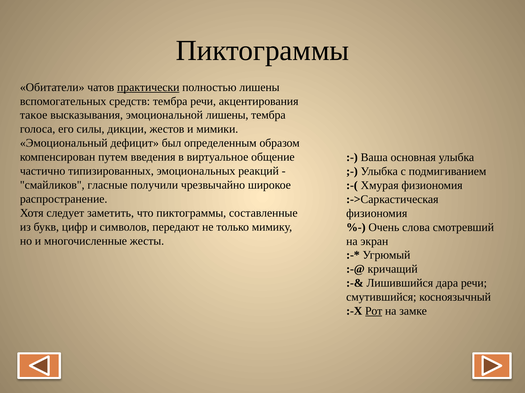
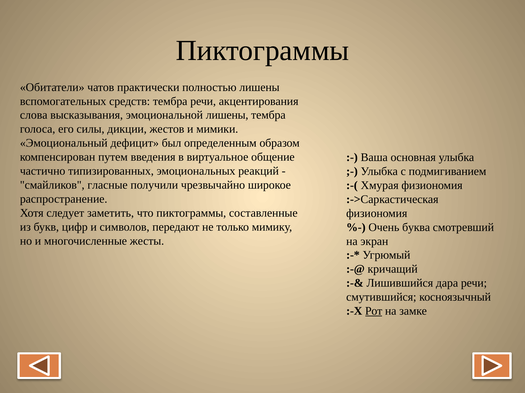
практически underline: present -> none
такое: такое -> слова
слова: слова -> буква
